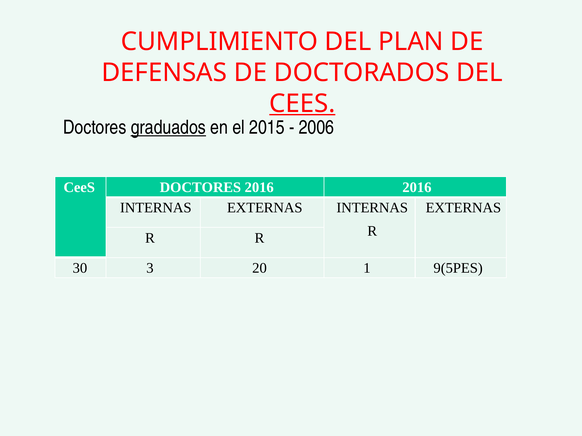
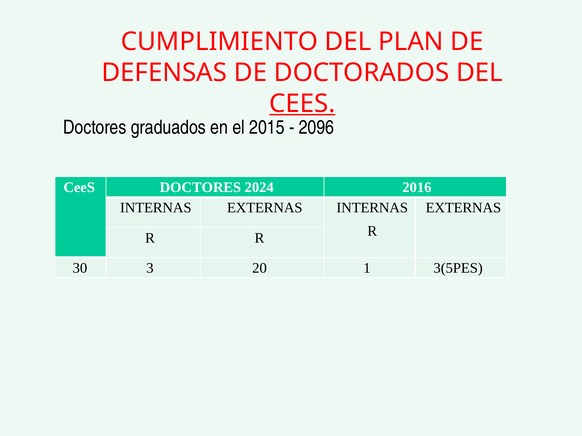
graduados underline: present -> none
2006: 2006 -> 2096
DOCTORES 2016: 2016 -> 2024
9(5PES: 9(5PES -> 3(5PES
